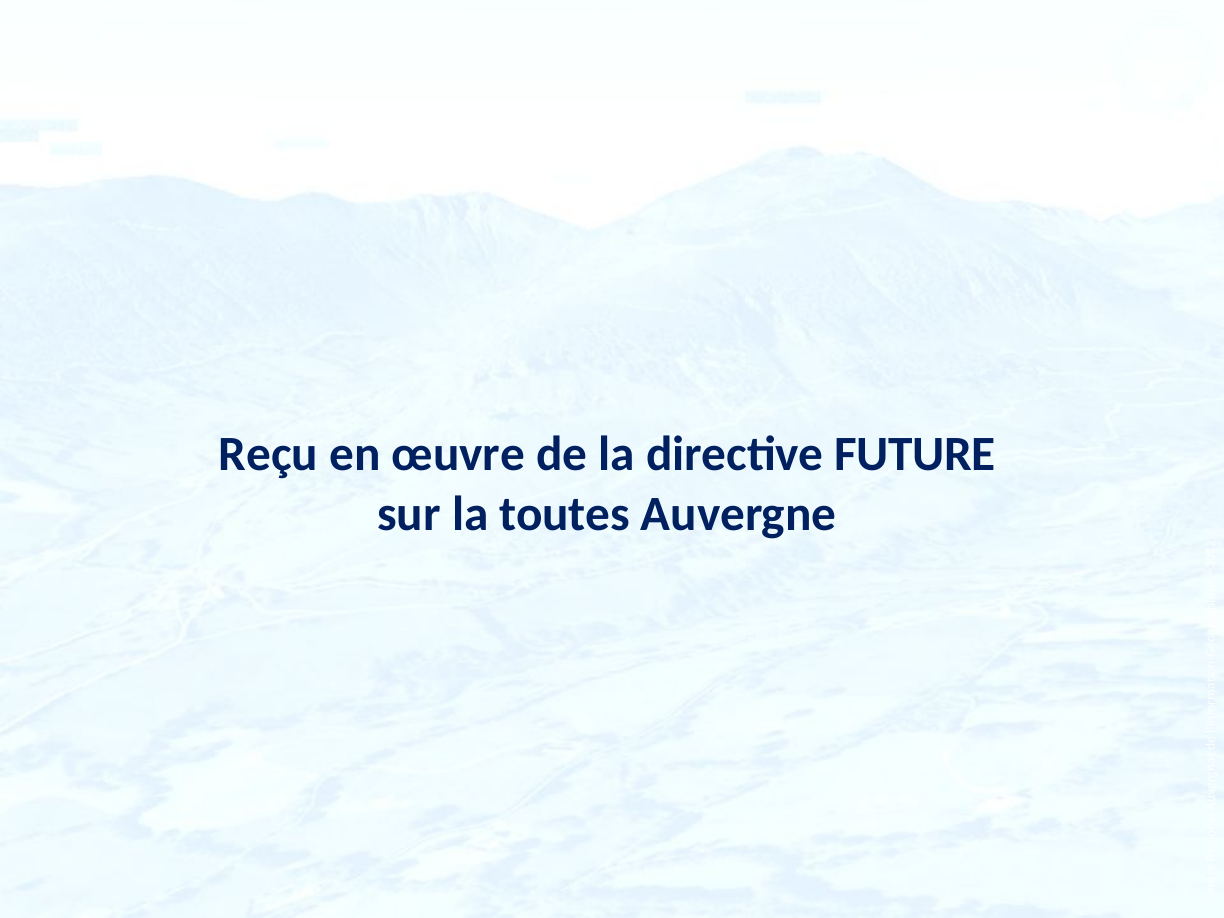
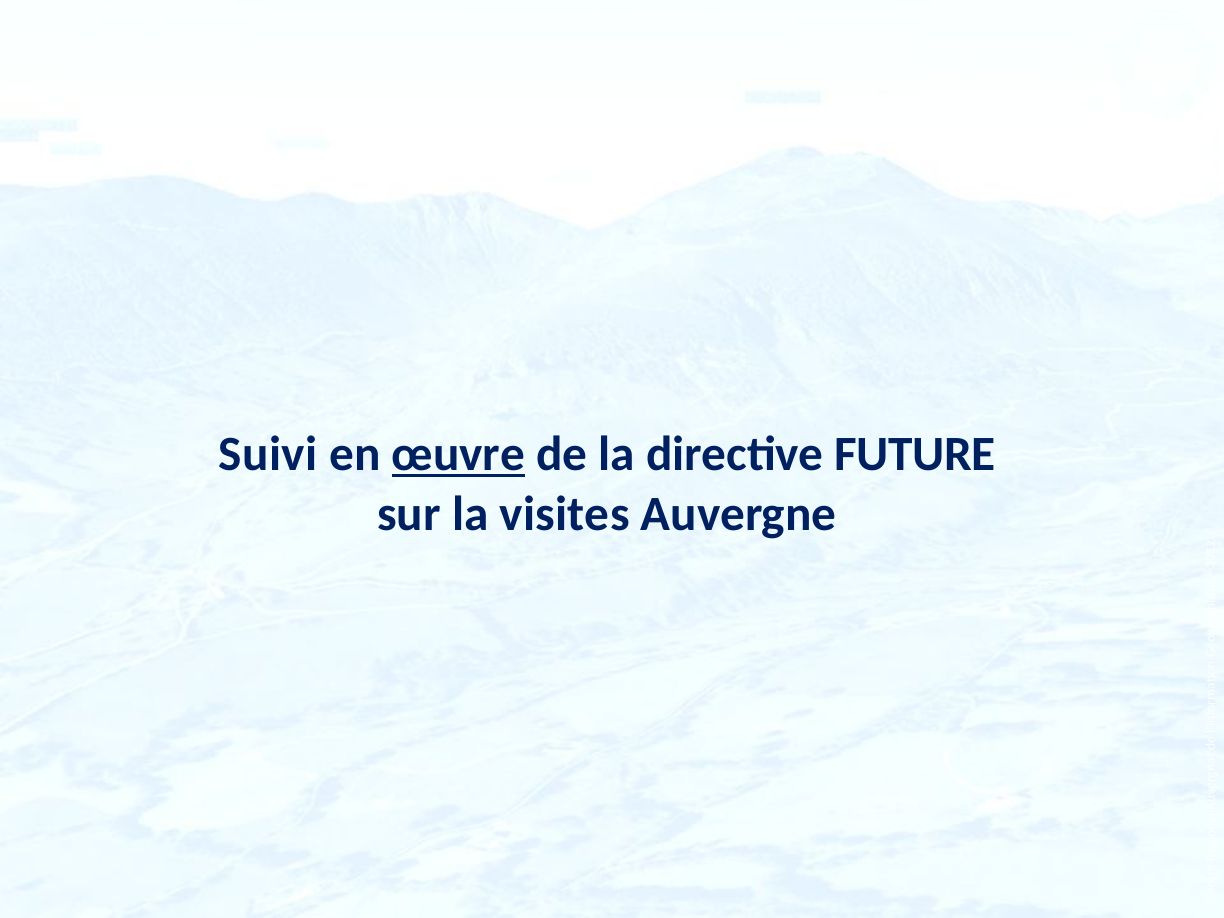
Reçu: Reçu -> Suivi
œuvre underline: none -> present
toutes: toutes -> visites
